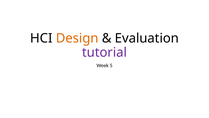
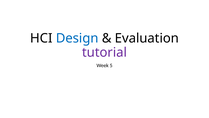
Design colour: orange -> blue
